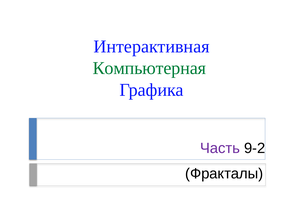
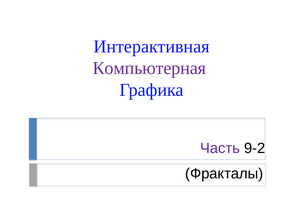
Компьютерная colour: green -> purple
